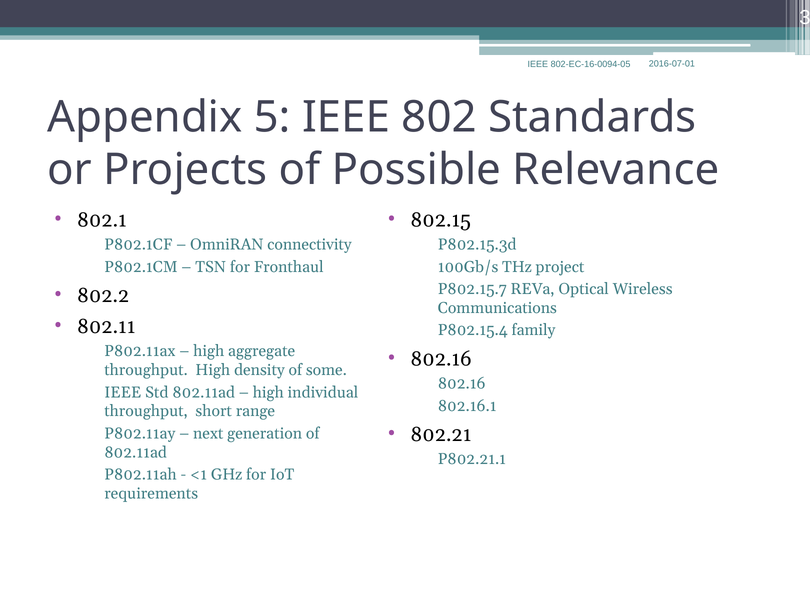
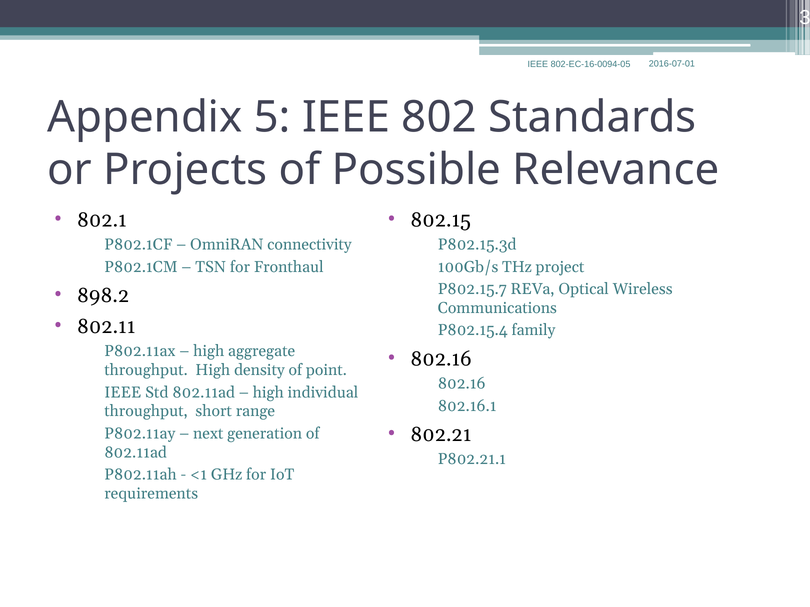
802.2: 802.2 -> 898.2
some: some -> point
